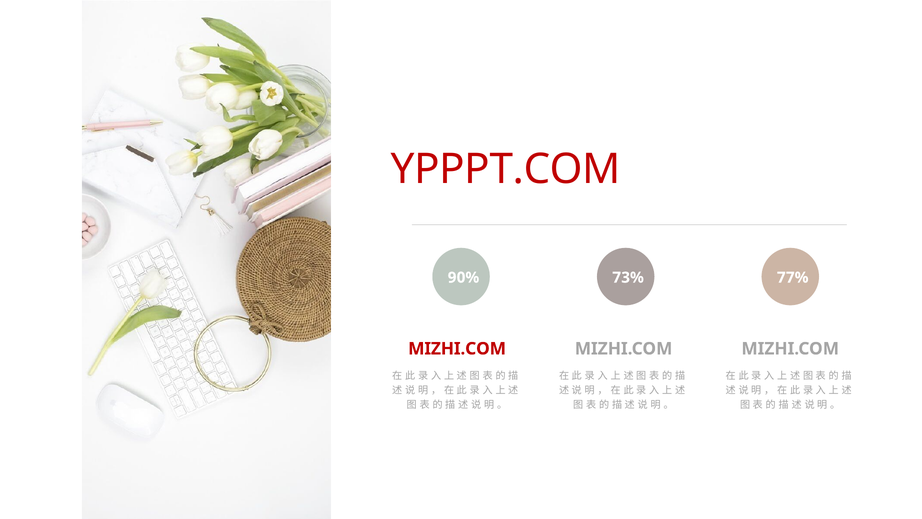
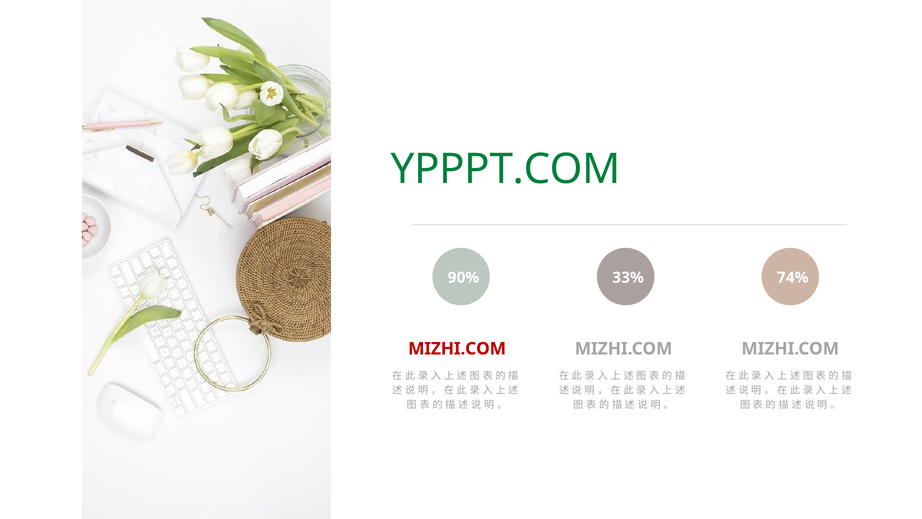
YPPPT.COM colour: red -> green
0% 7: 7 -> 3
7%: 7% -> 4%
